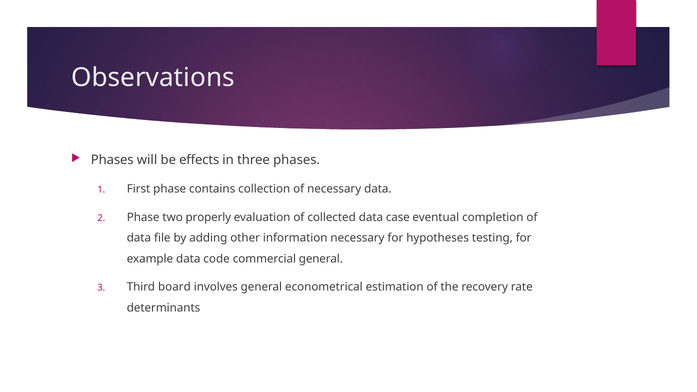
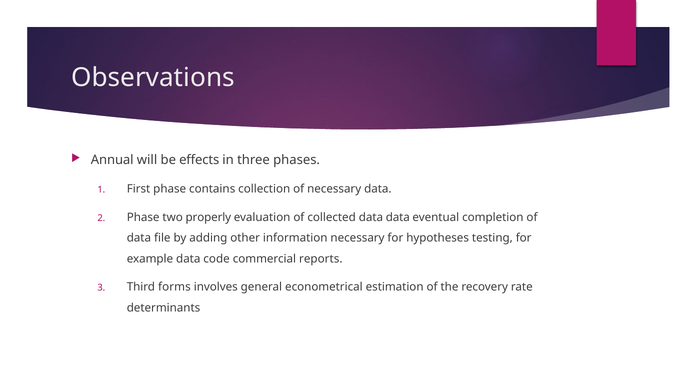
Phases at (112, 160): Phases -> Annual
data case: case -> data
commercial general: general -> reports
board: board -> forms
